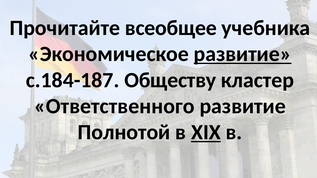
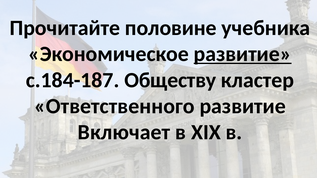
всеобщее: всеобщее -> половине
Полнотой: Полнотой -> Включает
XIX underline: present -> none
